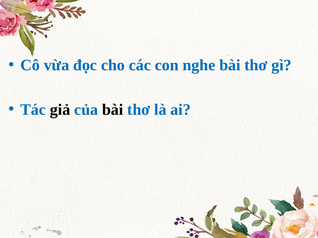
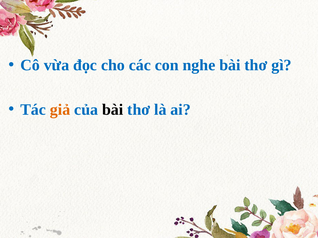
giả colour: black -> orange
